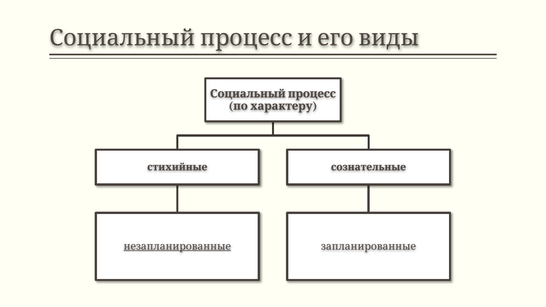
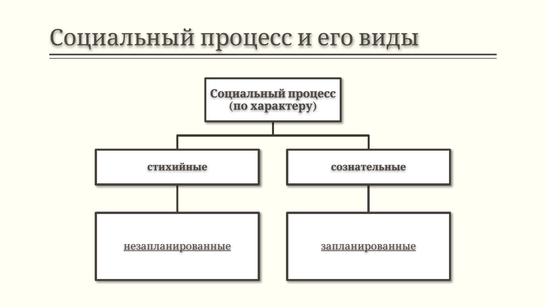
запланированные underline: none -> present
